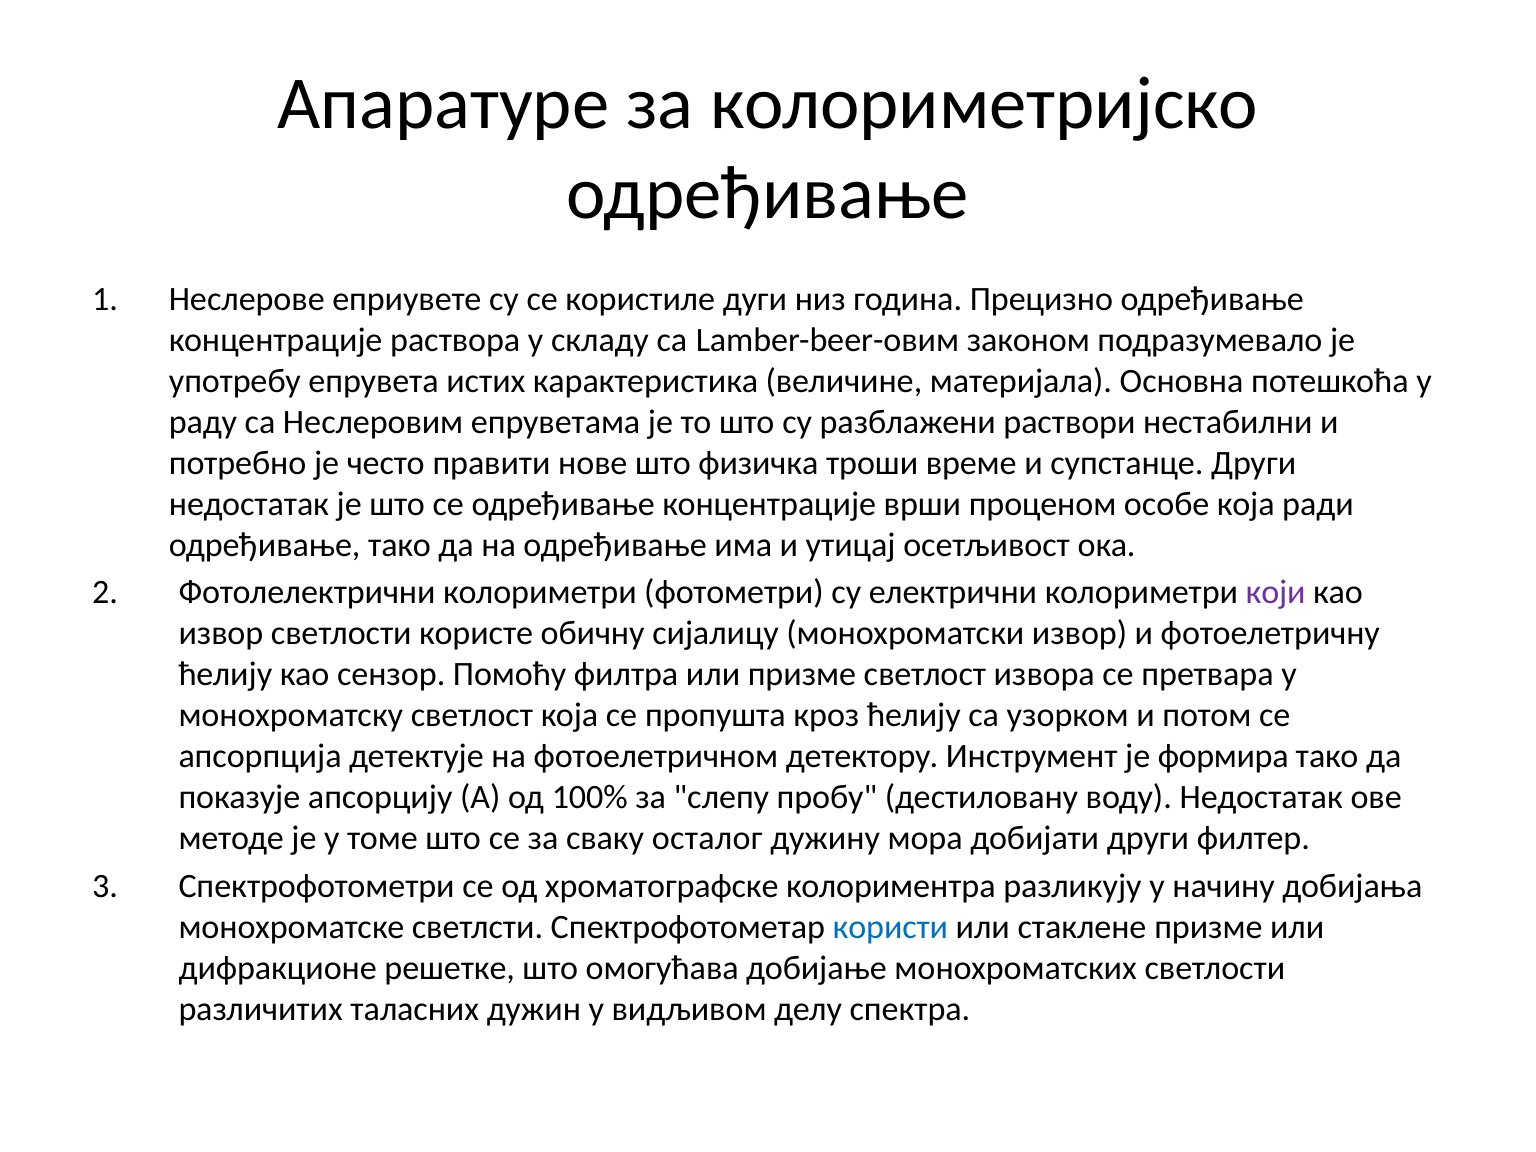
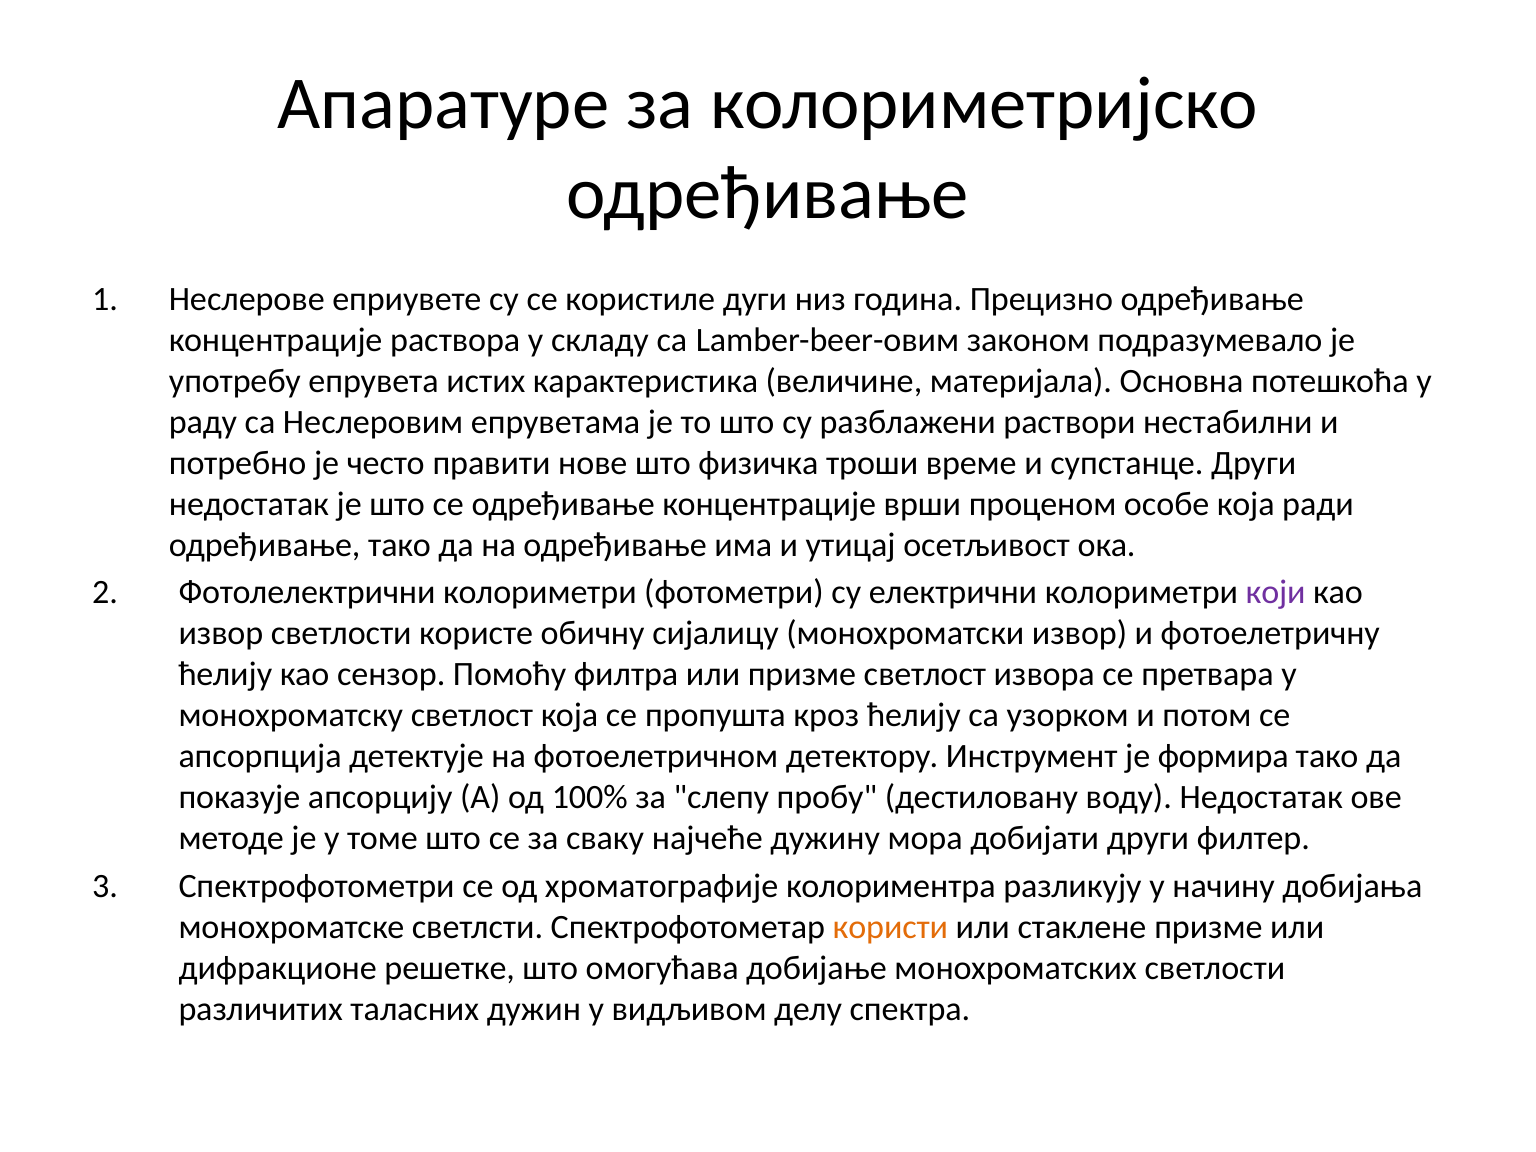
осталог: осталог -> најчеће
хроматографске: хроматографске -> хроматографије
користи colour: blue -> orange
